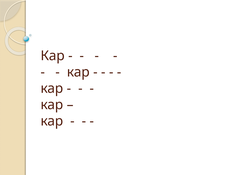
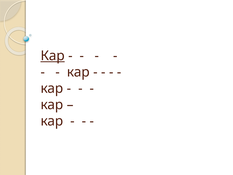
Кар at (53, 56) underline: none -> present
